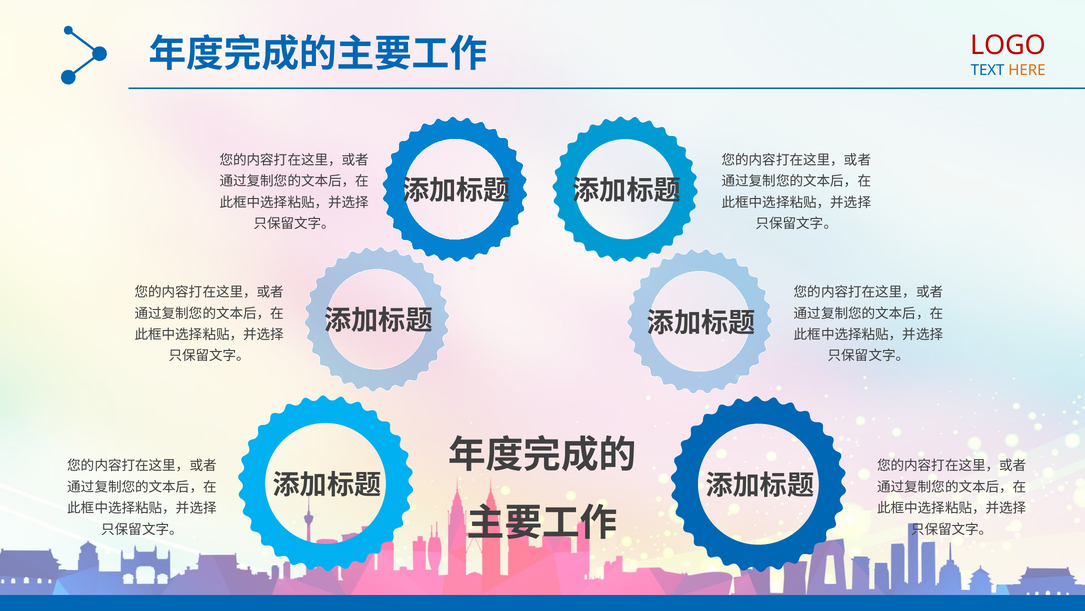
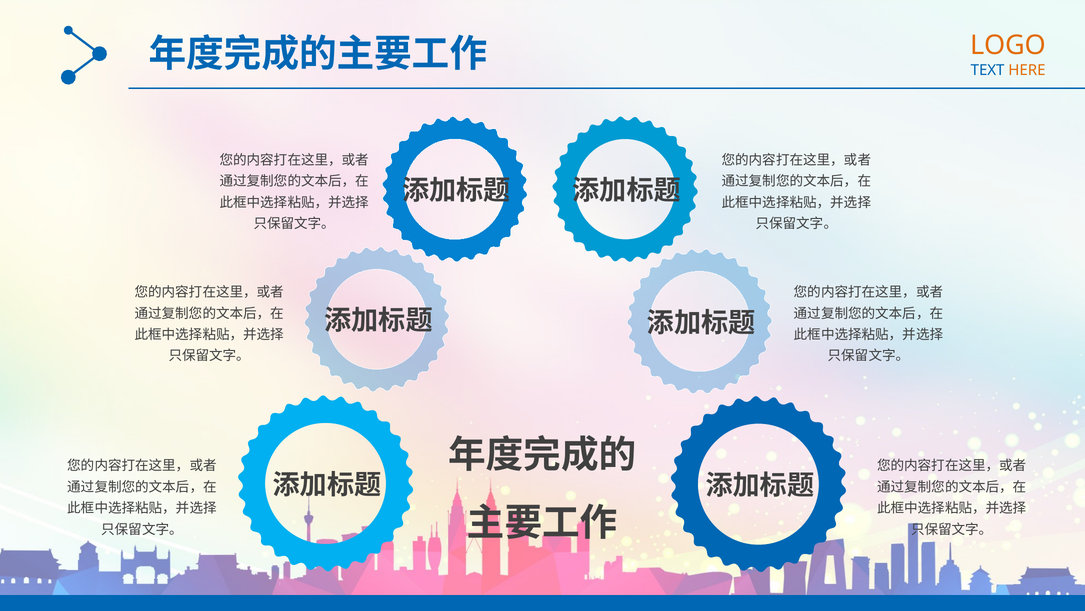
LOGO colour: red -> orange
